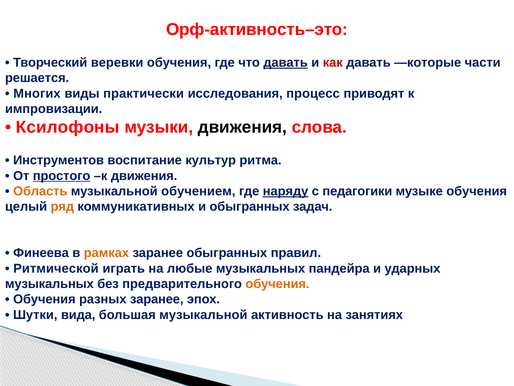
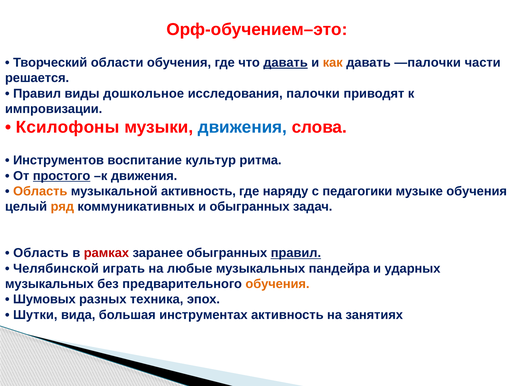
Орф-активность–это: Орф-активность–это -> Орф-обучением–это
веревки: веревки -> области
как colour: red -> orange
—которые: —которые -> —палочки
Многих at (37, 93): Многих -> Правил
практически: практически -> дошкольное
процесс: процесс -> палочки
движения at (242, 127) colour: black -> blue
музыкальной обучением: обучением -> активность
наряду underline: present -> none
Финеева at (41, 253): Финеева -> Область
рамках colour: orange -> red
правил at (296, 253) underline: none -> present
Ритмической: Ритмической -> Челябинской
Обучения at (44, 299): Обучения -> Шумовых
разных заранее: заранее -> техника
большая музыкальной: музыкальной -> инструментах
